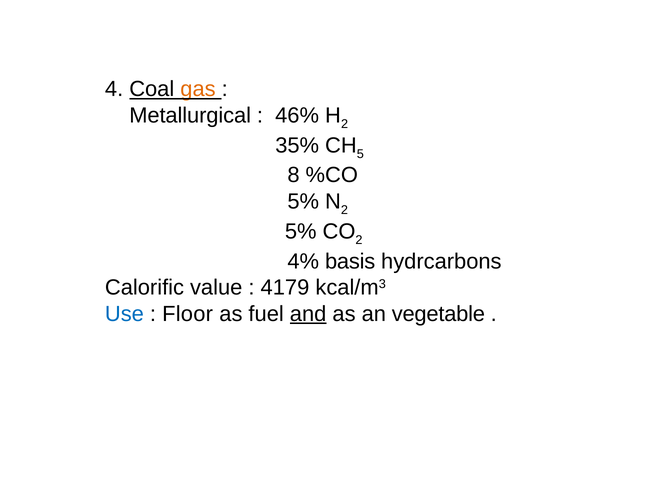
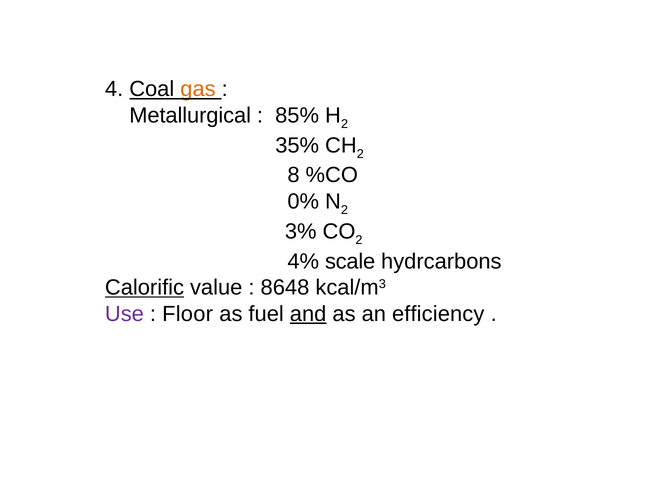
46%: 46% -> 85%
5 at (360, 154): 5 -> 2
5% at (303, 201): 5% -> 0%
5% at (301, 231): 5% -> 3%
basis: basis -> scale
Calorific underline: none -> present
4179: 4179 -> 8648
Use colour: blue -> purple
vegetable: vegetable -> efficiency
